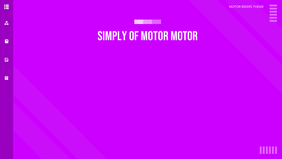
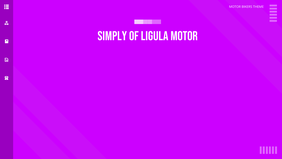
of Motor: Motor -> Ligula
